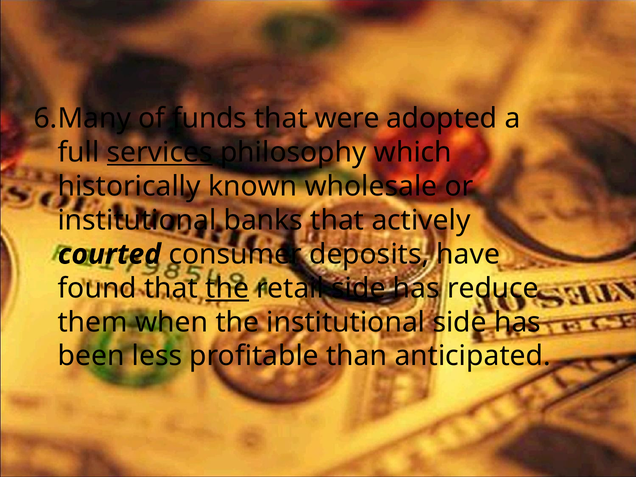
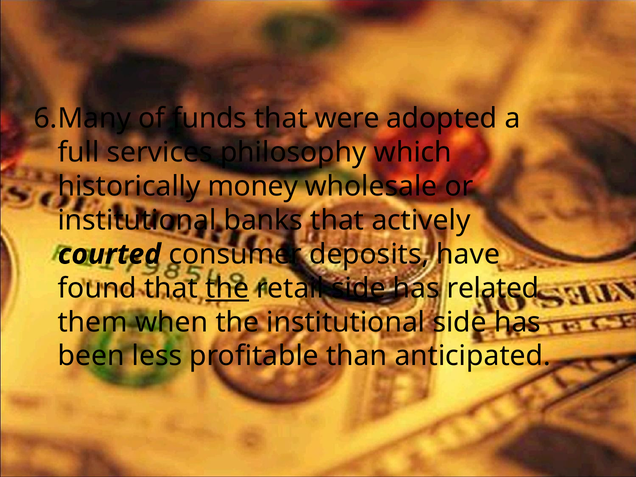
services underline: present -> none
known: known -> money
reduce: reduce -> related
